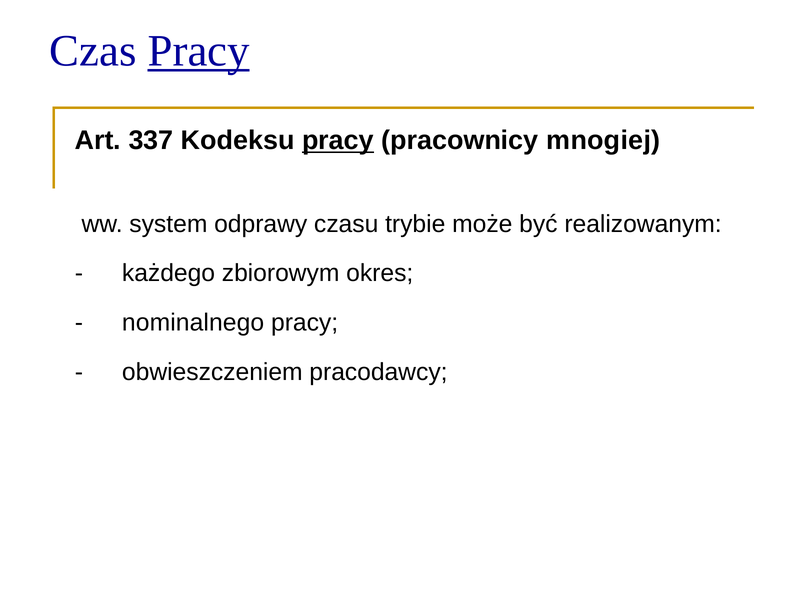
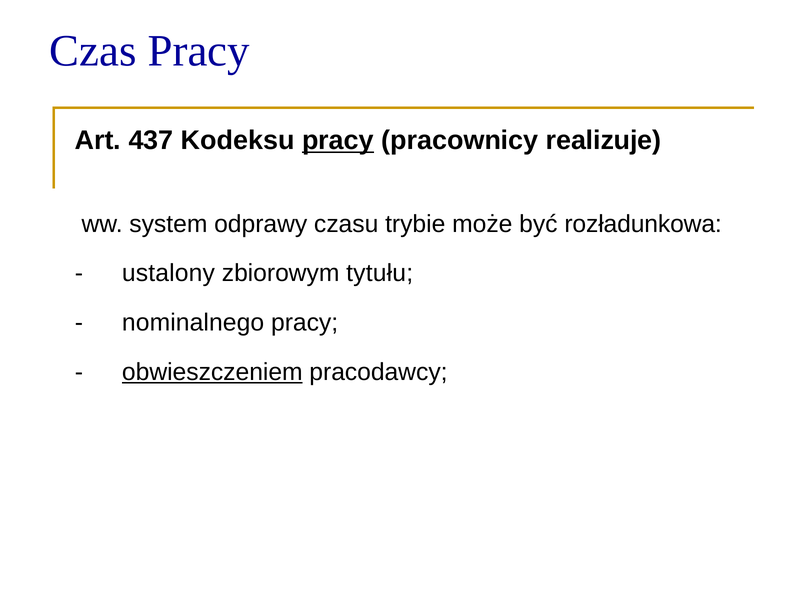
Pracy at (199, 51) underline: present -> none
337: 337 -> 437
mnogiej: mnogiej -> realizuje
realizowanym: realizowanym -> rozładunkowa
każdego: każdego -> ustalony
okres: okres -> tytułu
obwieszczeniem underline: none -> present
